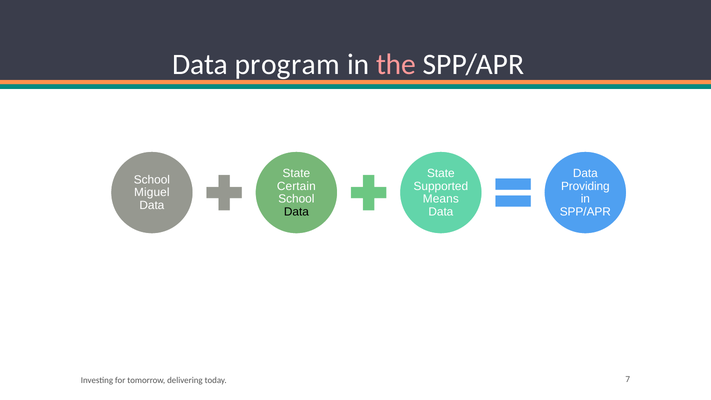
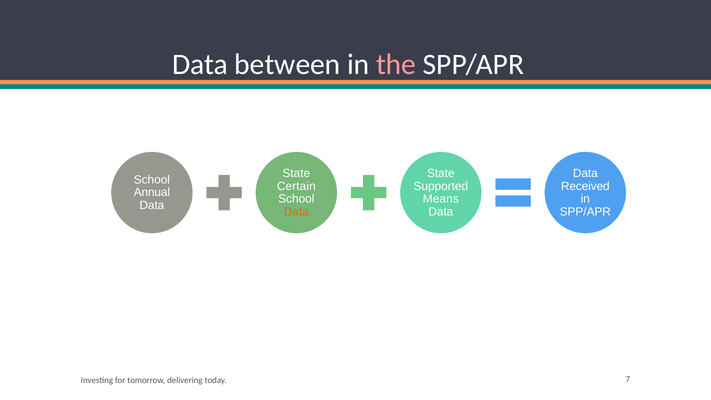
program: program -> between
Providing: Providing -> Received
Miguel: Miguel -> Annual
Data at (296, 212) colour: black -> orange
